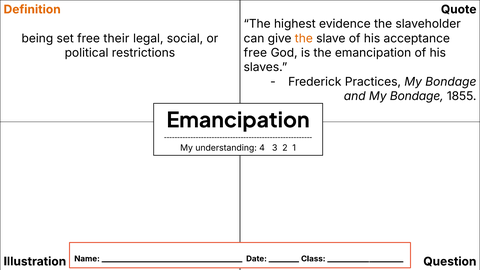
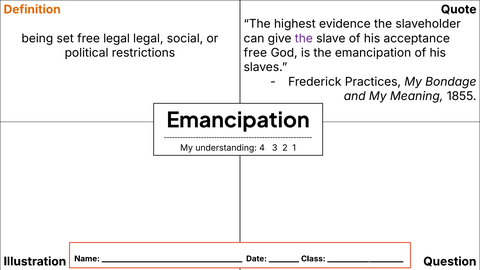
free their: their -> legal
the at (304, 38) colour: orange -> purple
and My Bondage: Bondage -> Meaning
